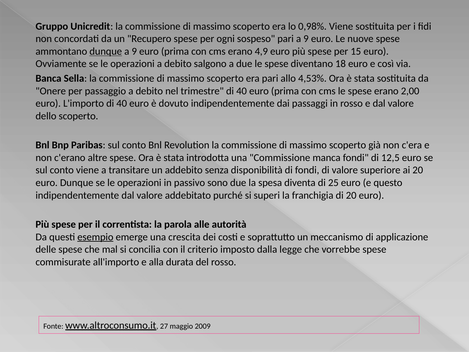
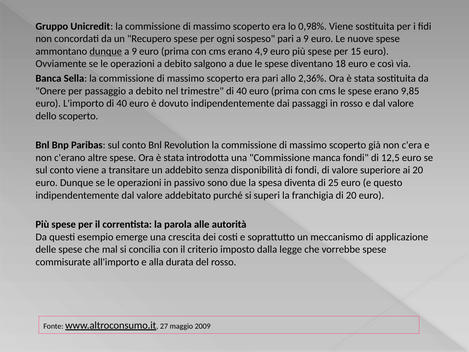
4,53%: 4,53% -> 2,36%
2,00: 2,00 -> 9,85
esempio underline: present -> none
